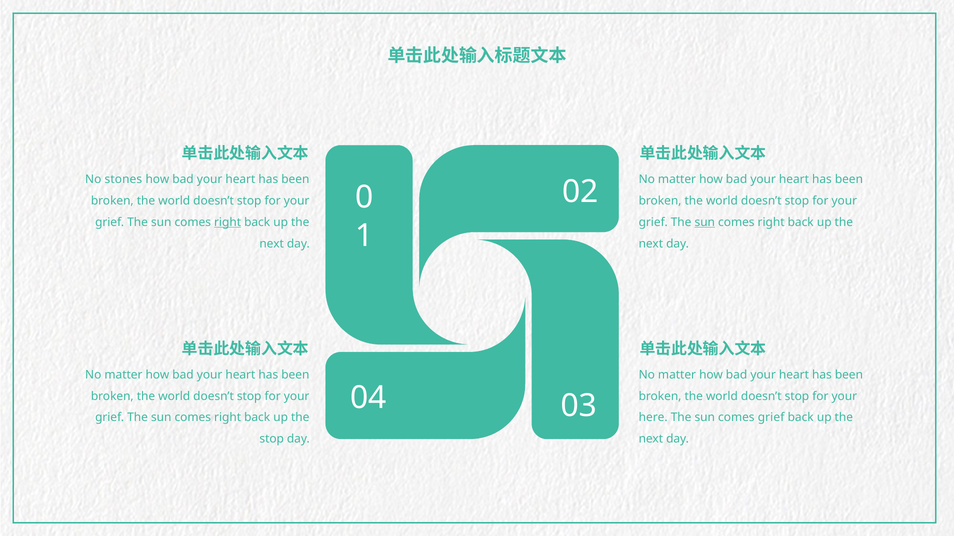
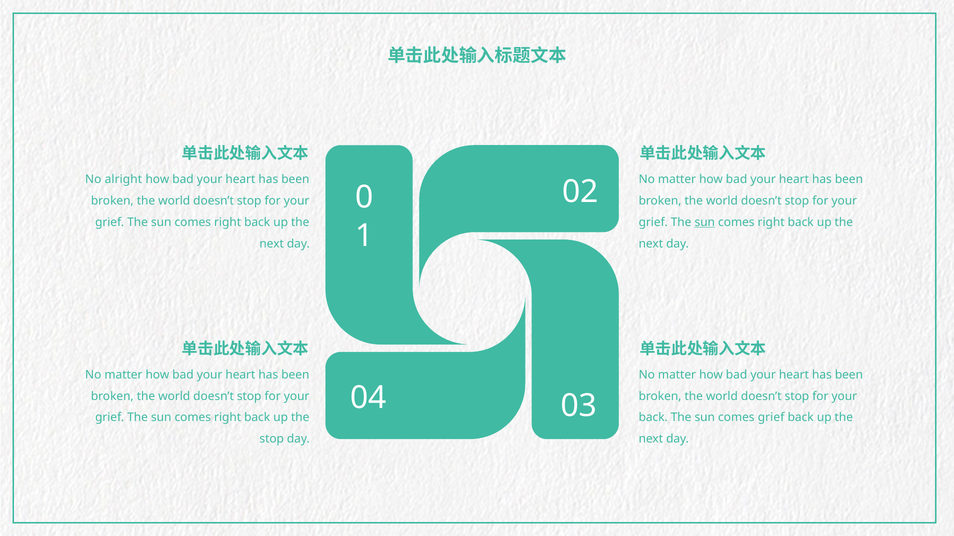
stones: stones -> alright
right at (228, 222) underline: present -> none
here at (653, 418): here -> back
